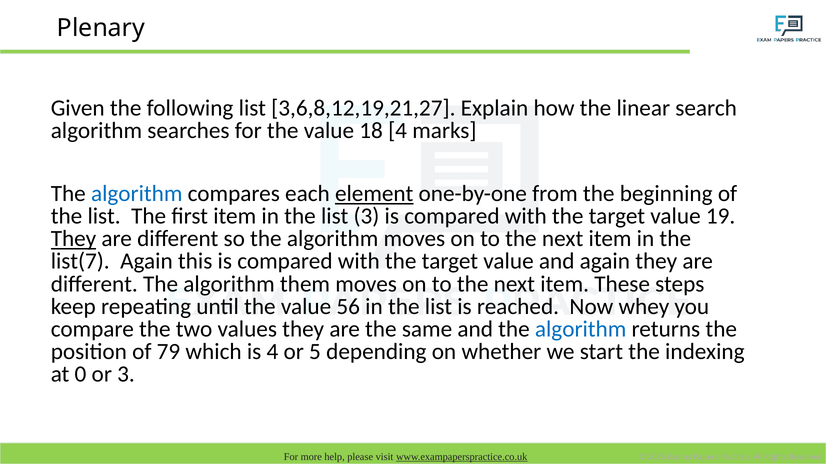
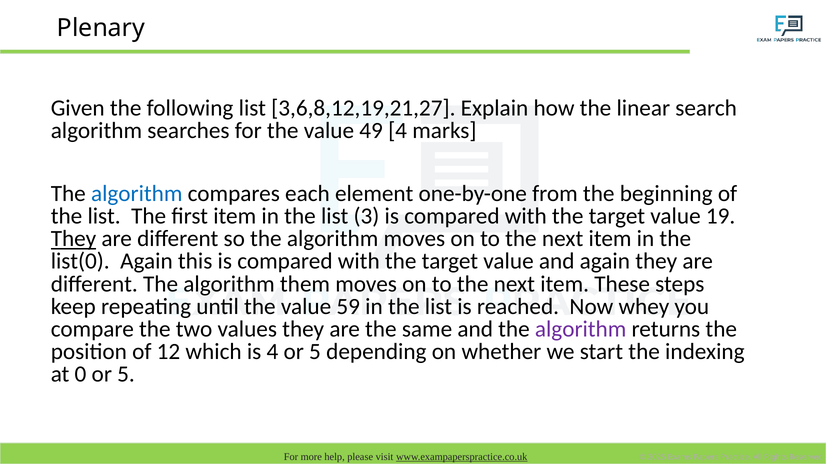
18: 18 -> 49
element underline: present -> none
list(7: list(7 -> list(0
56: 56 -> 59
algorithm at (581, 330) colour: blue -> purple
79: 79 -> 12
0 or 3: 3 -> 5
